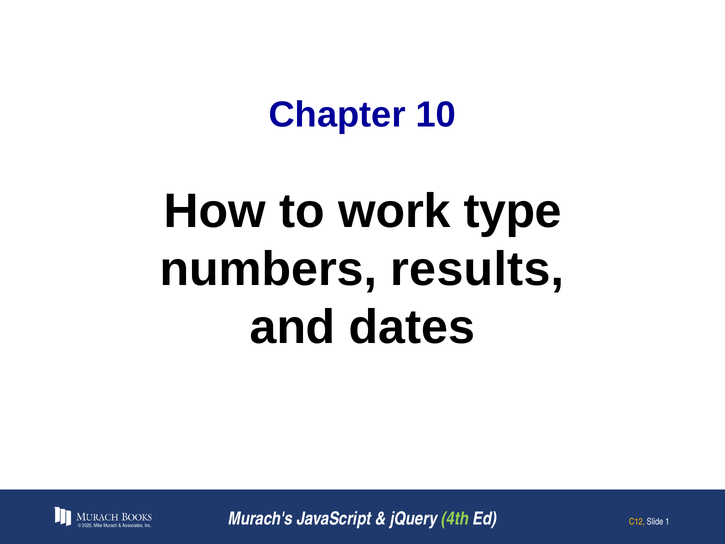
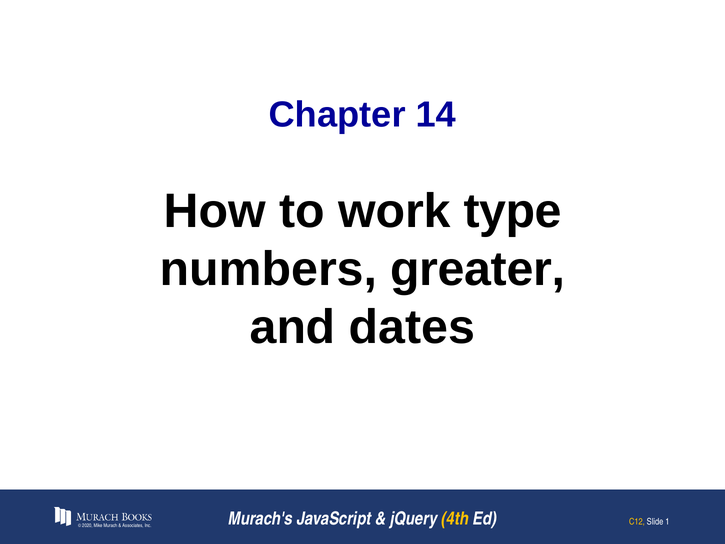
10: 10 -> 14
results: results -> greater
4th colour: light green -> yellow
